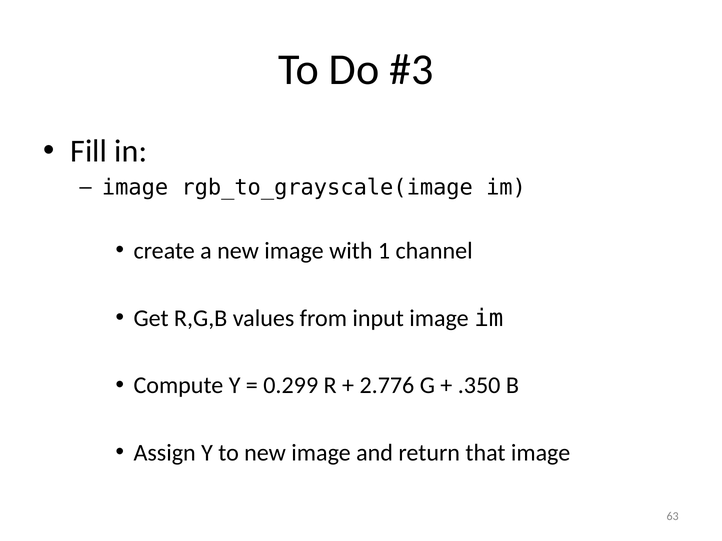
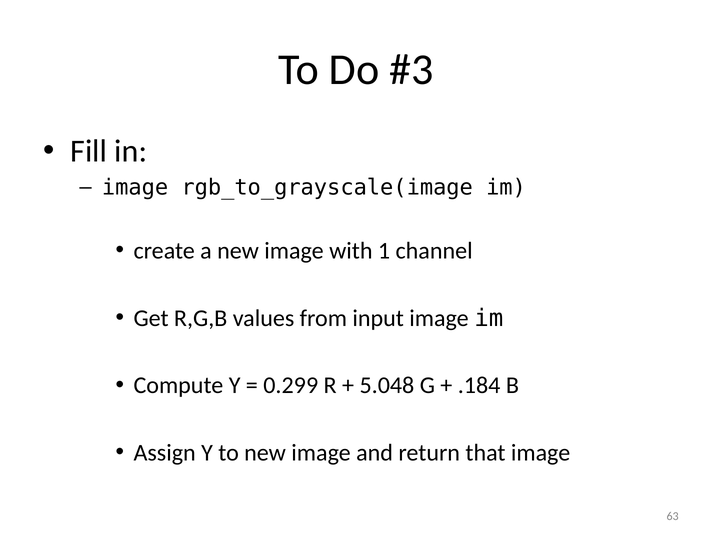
2.776: 2.776 -> 5.048
.350: .350 -> .184
